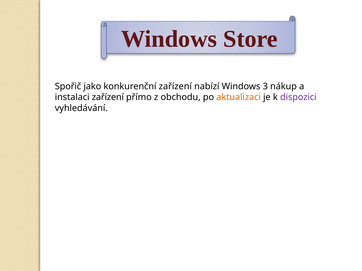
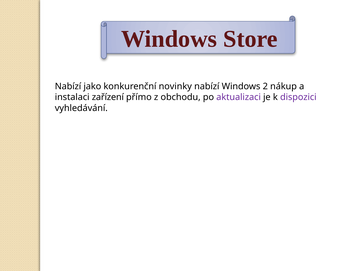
Spořič at (68, 87): Spořič -> Nabízí
konkurenční zařízení: zařízení -> novinky
3: 3 -> 2
aktualizaci colour: orange -> purple
